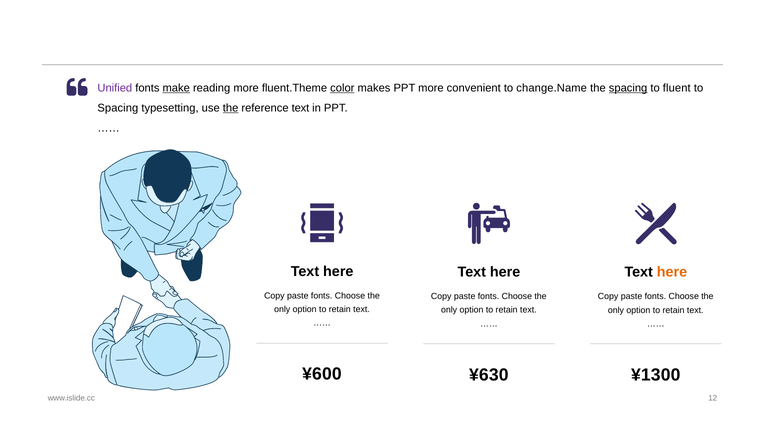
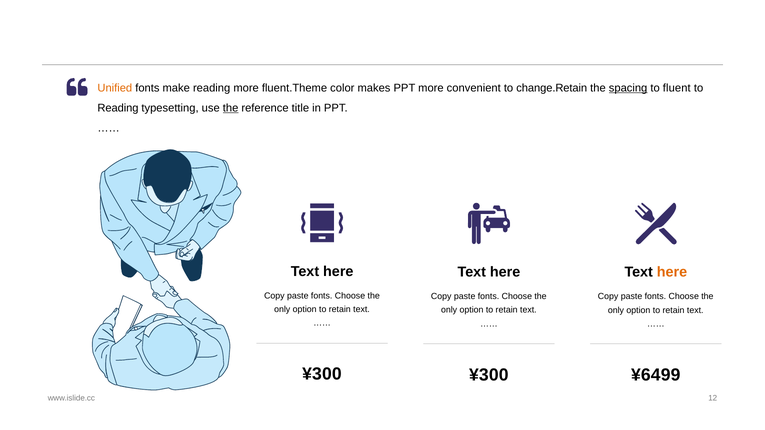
Unified colour: purple -> orange
make underline: present -> none
color underline: present -> none
change.Name: change.Name -> change.Retain
Spacing at (118, 108): Spacing -> Reading
reference text: text -> title
¥600 at (322, 374): ¥600 -> ¥300
¥630 at (489, 375): ¥630 -> ¥300
¥1300: ¥1300 -> ¥6499
